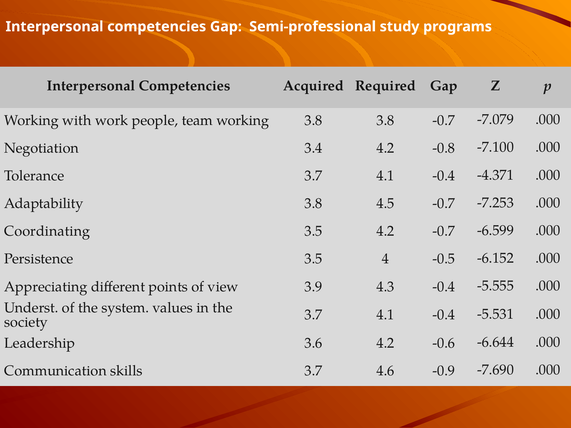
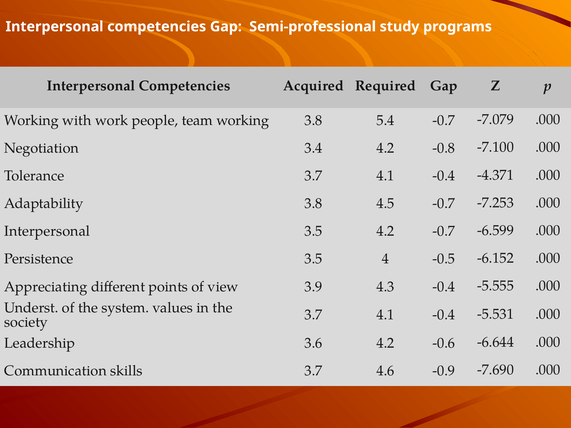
3.8 3.8: 3.8 -> 5.4
Coordinating at (47, 231): Coordinating -> Interpersonal
